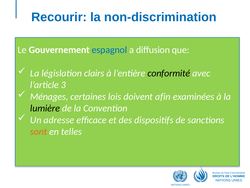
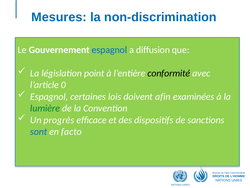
Recourir: Recourir -> Mesures
clairs: clairs -> point
3: 3 -> 0
Ménages at (49, 96): Ménages -> Espagnol
lumière colour: black -> green
adresse: adresse -> progrès
sont colour: orange -> blue
telles: telles -> facto
